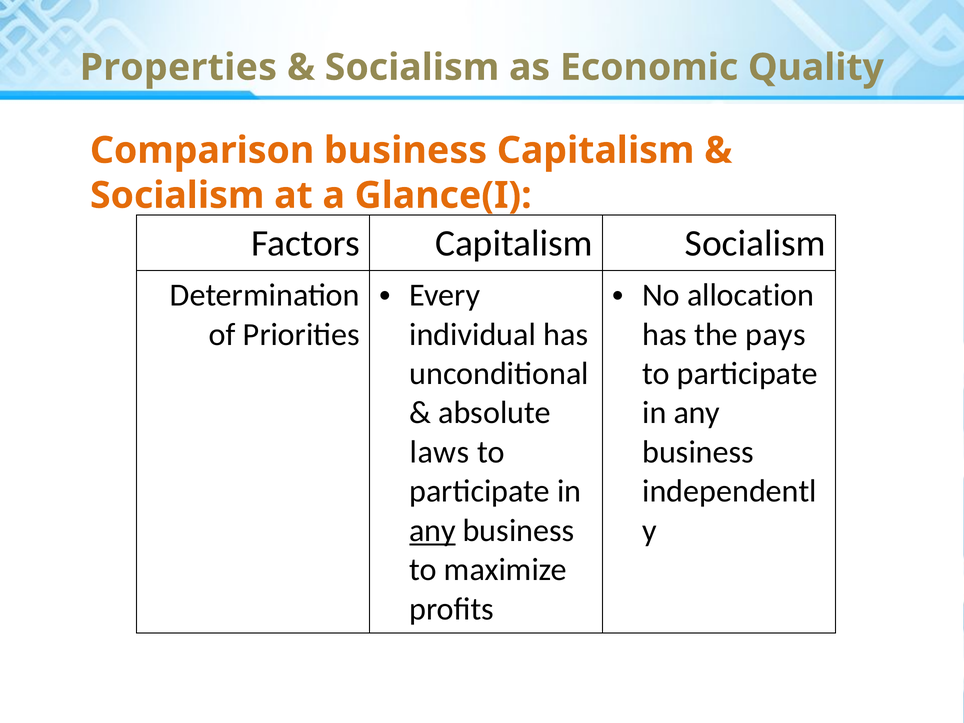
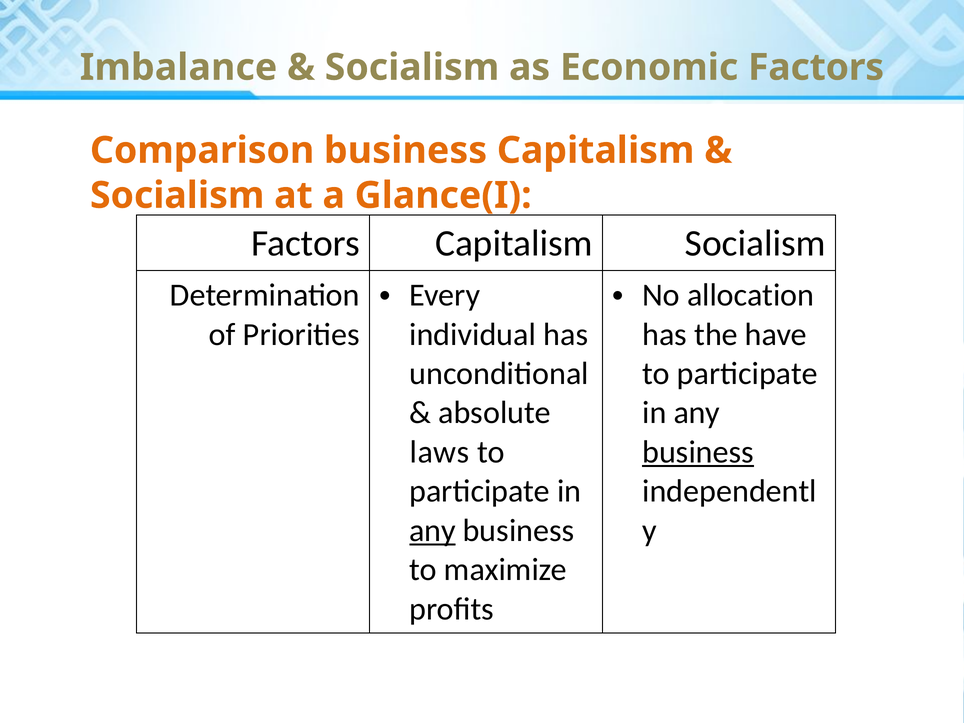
Properties: Properties -> Imbalance
Economic Quality: Quality -> Factors
pays: pays -> have
business at (698, 452) underline: none -> present
